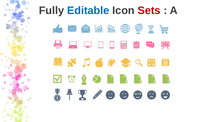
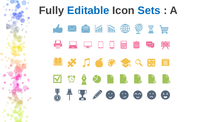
Sets colour: red -> blue
